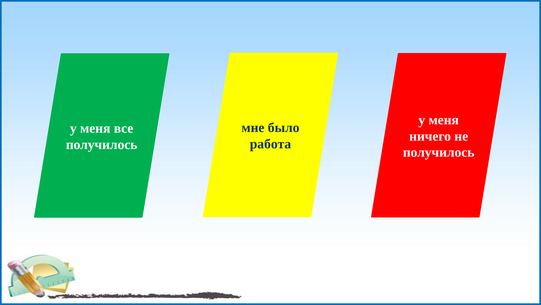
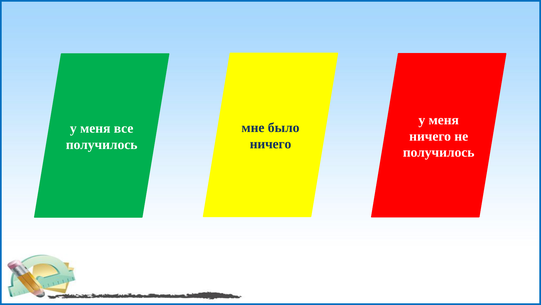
работа at (270, 144): работа -> ничего
